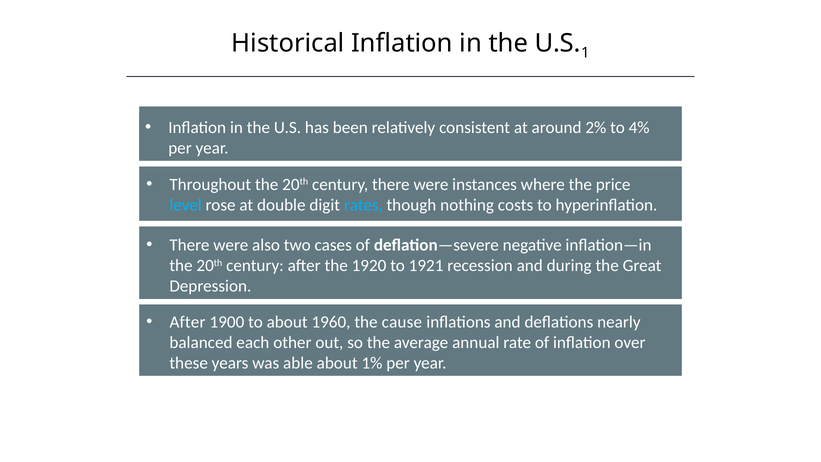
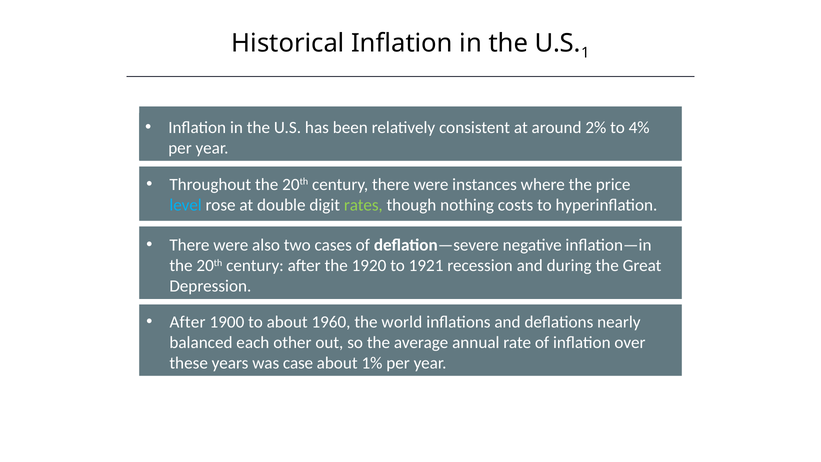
rates colour: light blue -> light green
cause: cause -> world
able: able -> case
